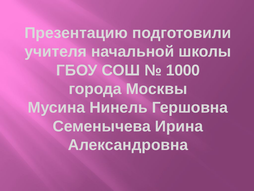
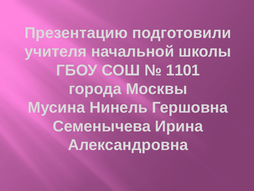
1000: 1000 -> 1101
